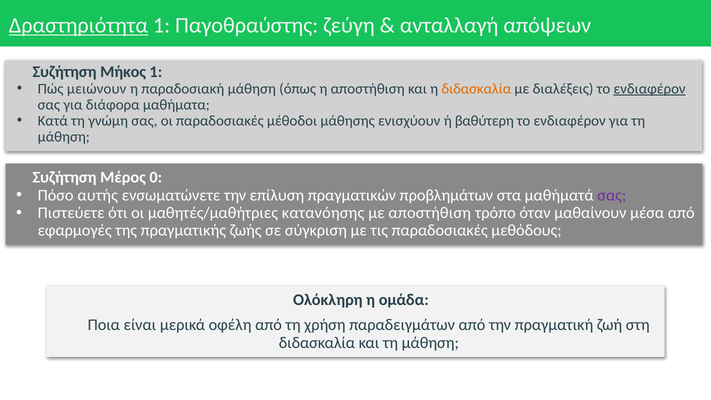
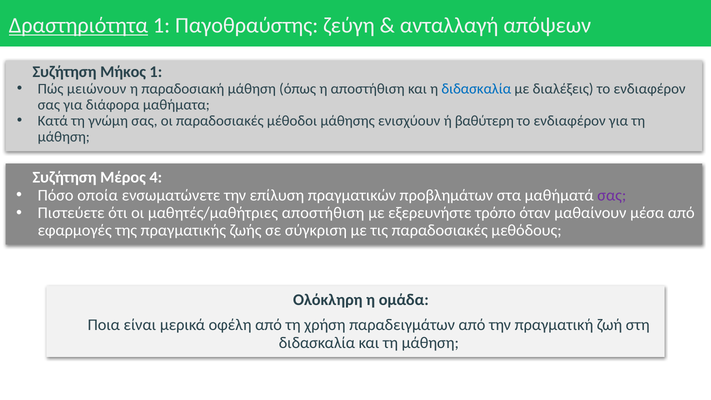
διδασκαλία at (476, 89) colour: orange -> blue
ενδιαφέρον at (650, 89) underline: present -> none
0: 0 -> 4
αυτής: αυτής -> οποία
μαθητές/μαθήτριες κατανόησης: κατανόησης -> αποστήθιση
με αποστήθιση: αποστήθιση -> εξερευνήστε
